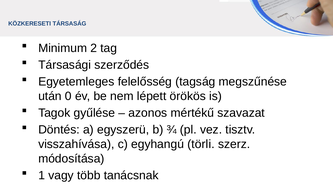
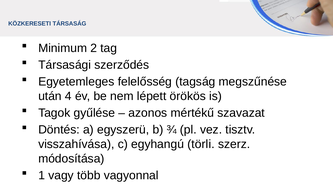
0: 0 -> 4
tanácsnak: tanácsnak -> vagyonnal
